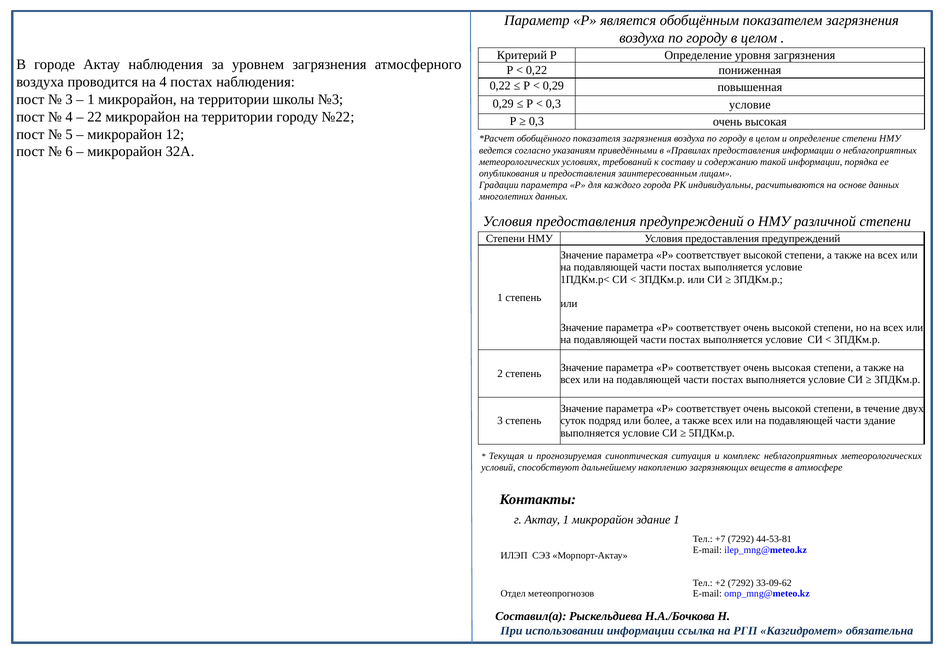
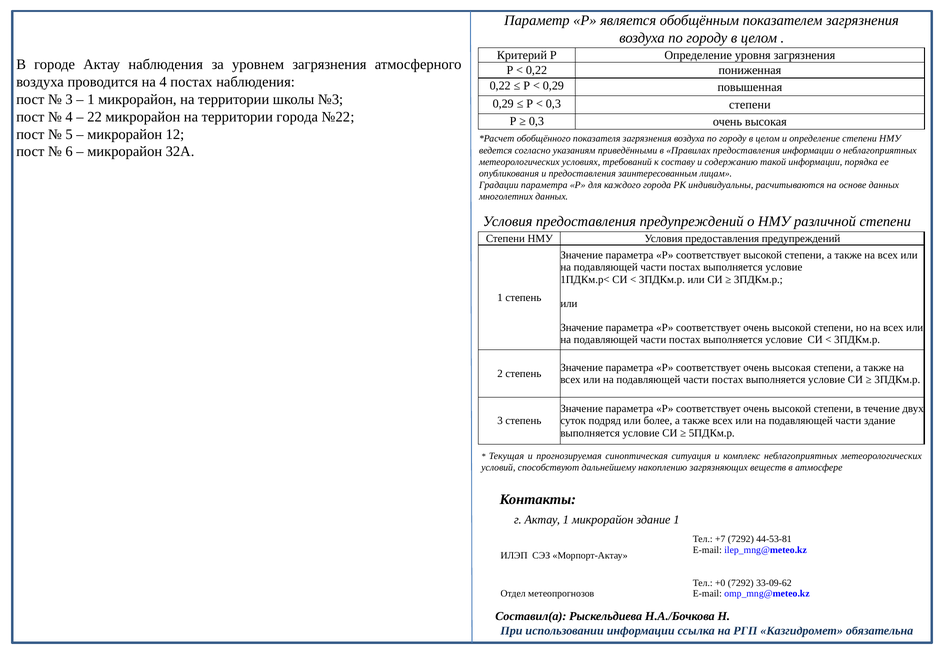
0,3 условие: условие -> степени
территории городу: городу -> города
+2: +2 -> +0
